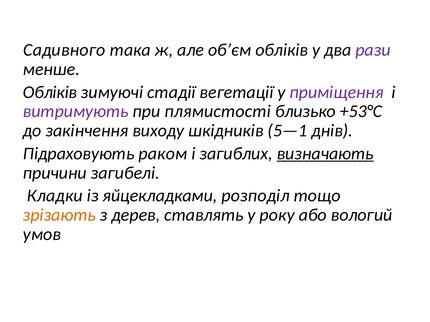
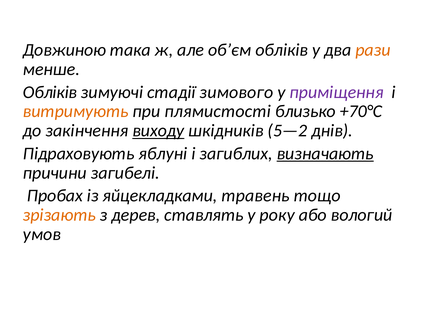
Садивного: Садивного -> Довжиною
рази colour: purple -> orange
вегетації: вегетації -> зимового
витримують colour: purple -> orange
+53°С: +53°С -> +70°С
виходу underline: none -> present
5—1: 5—1 -> 5—2
раком: раком -> яблуні
Кладки: Кладки -> Пробах
розподіл: розподіл -> травень
